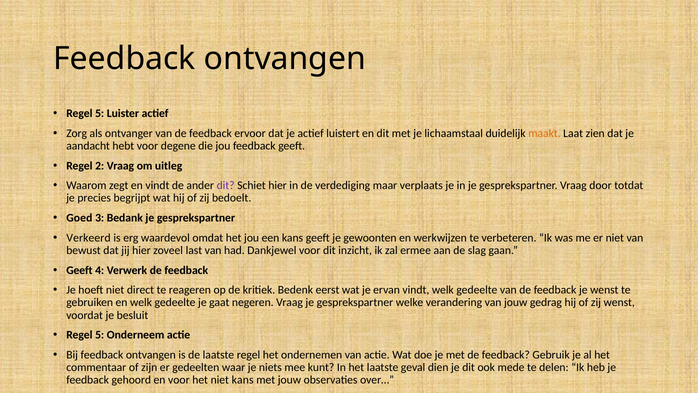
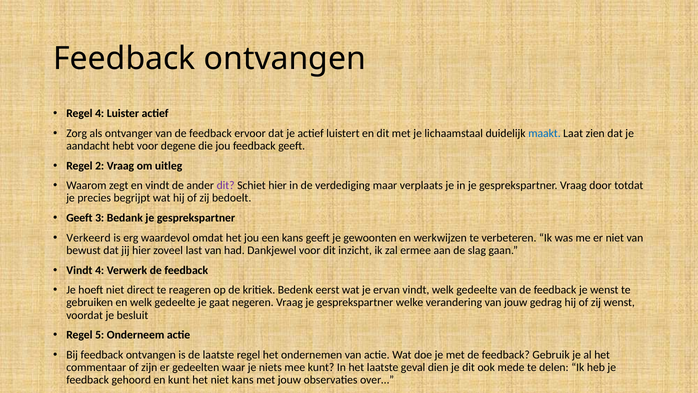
5 at (100, 113): 5 -> 4
maakt colour: orange -> blue
Goed at (79, 218): Goed -> Geeft
Geeft at (79, 270): Geeft -> Vindt
en voor: voor -> kunt
